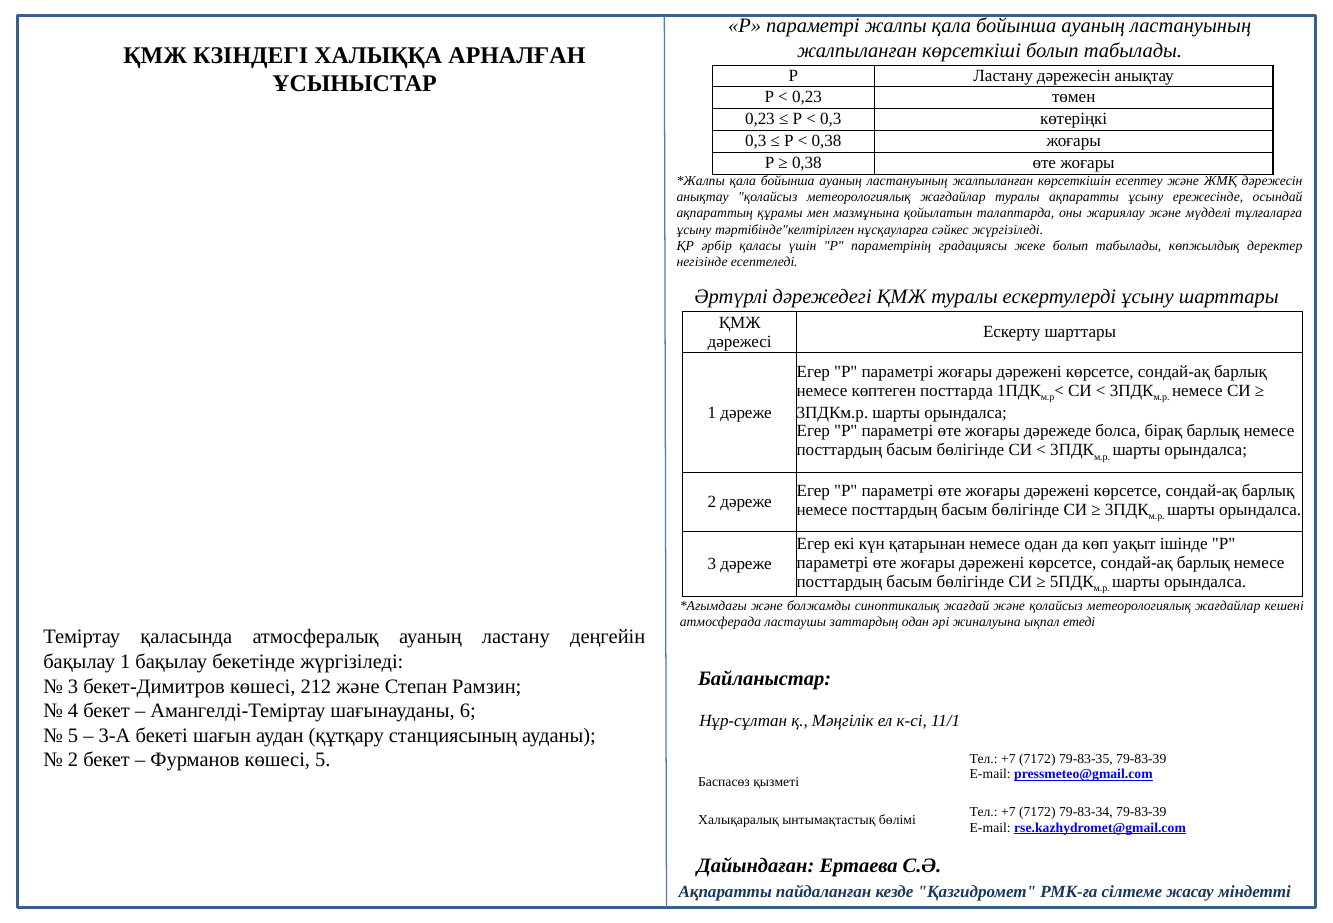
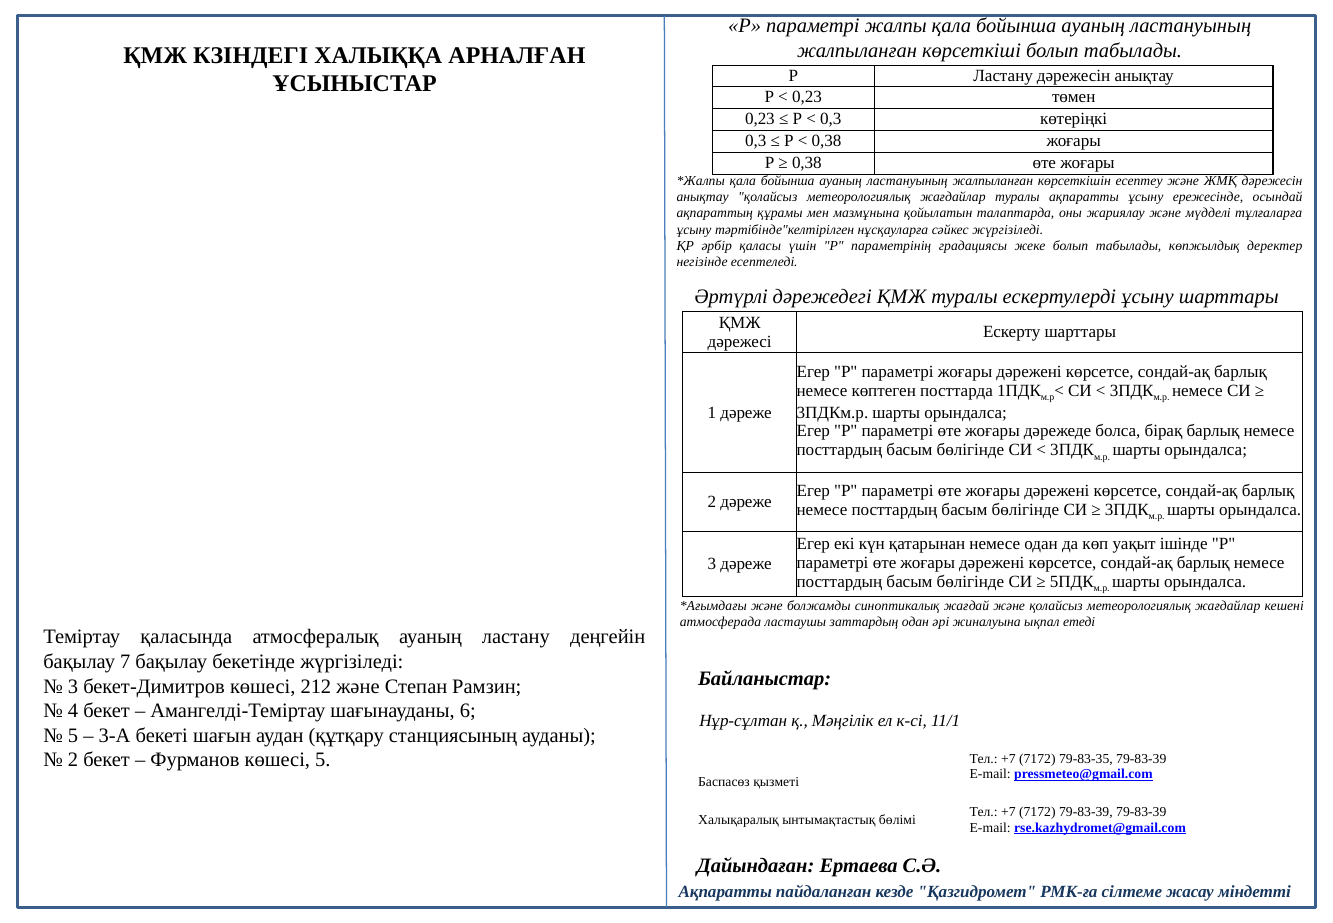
бақылау 1: 1 -> 7
7172 79-83-34: 79-83-34 -> 79-83-39
